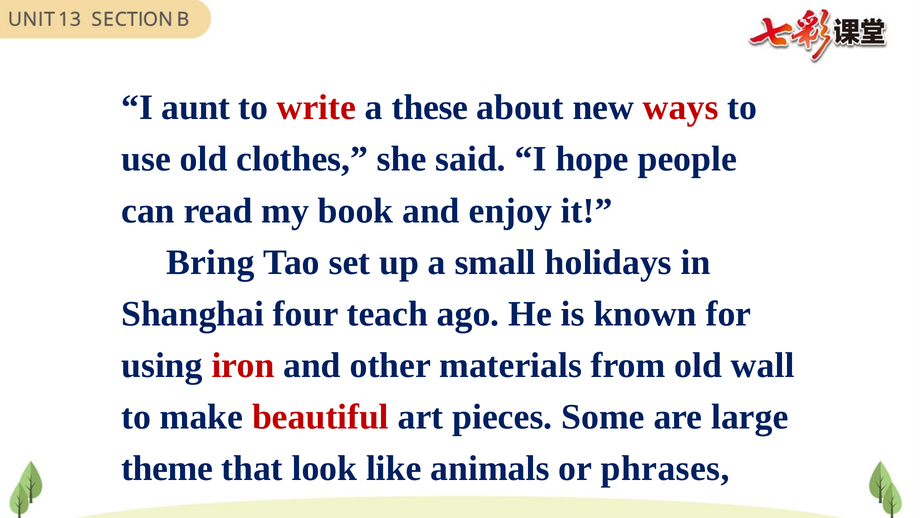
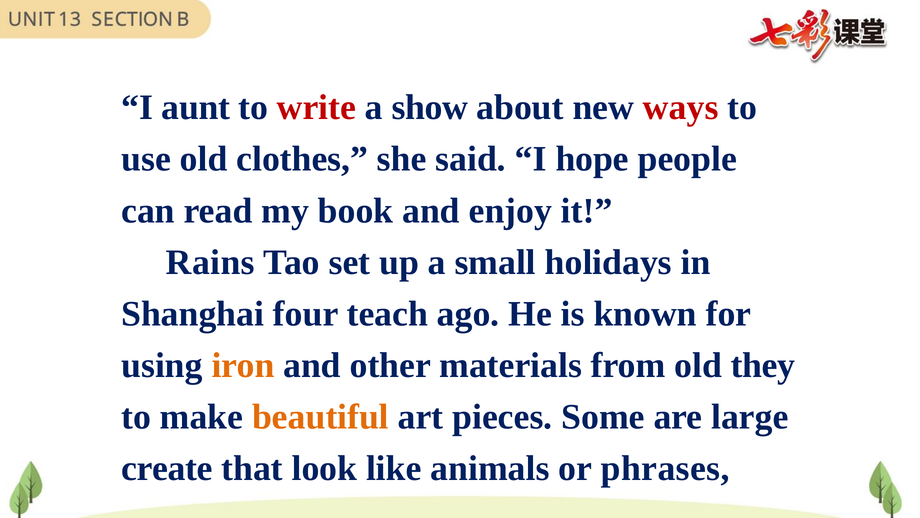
these: these -> show
Bring: Bring -> Rains
iron colour: red -> orange
wall: wall -> they
beautiful colour: red -> orange
theme: theme -> create
